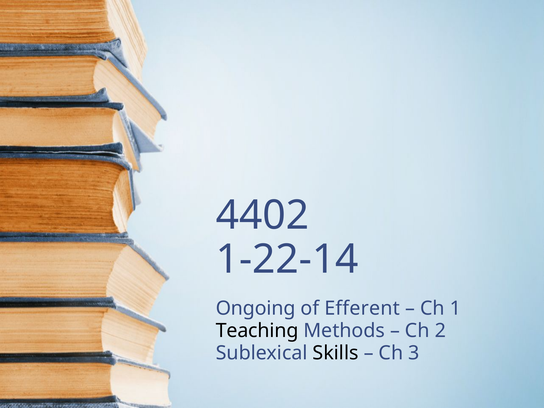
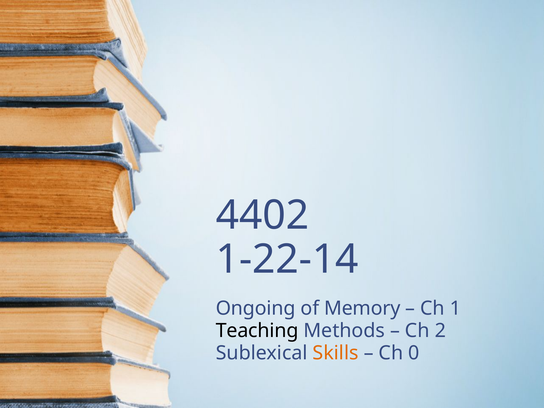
Efferent: Efferent -> Memory
Skills colour: black -> orange
3: 3 -> 0
